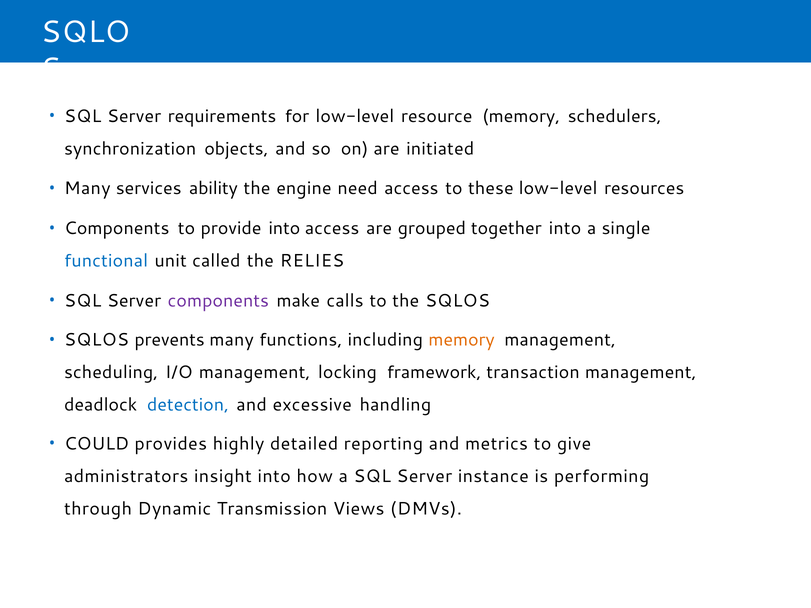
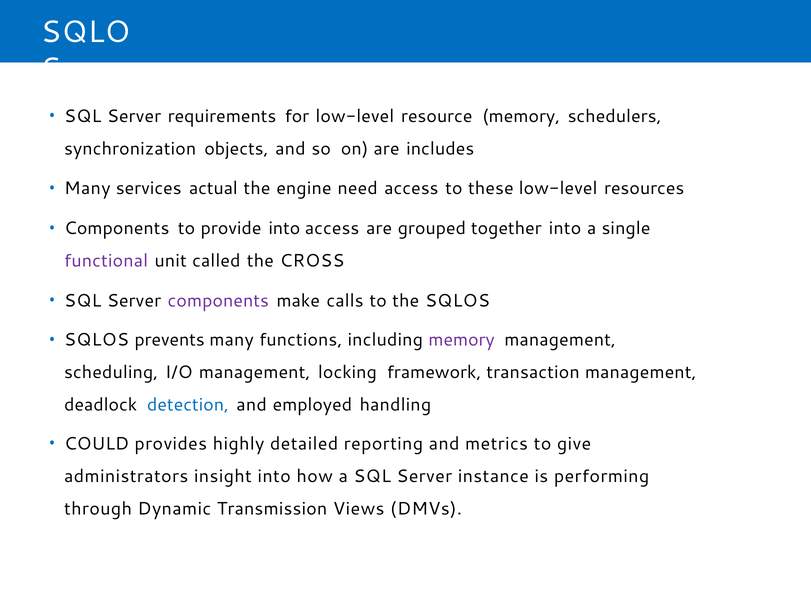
initiated: initiated -> includes
ability: ability -> actual
functional colour: blue -> purple
RELIES: RELIES -> CROSS
memory at (462, 340) colour: orange -> purple
excessive: excessive -> employed
